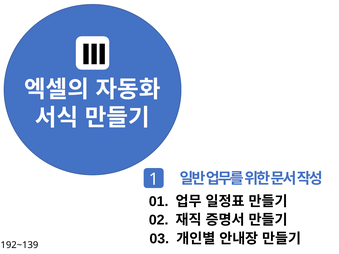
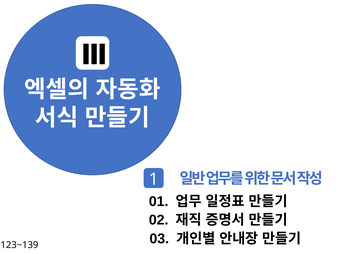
192~139: 192~139 -> 123~139
